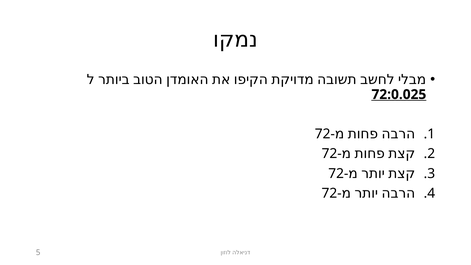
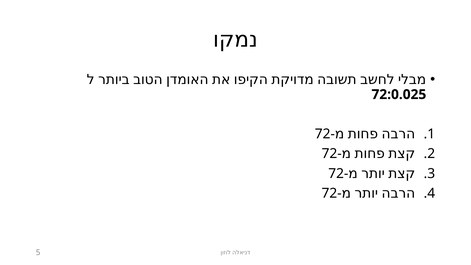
72:0.025 underline: present -> none
